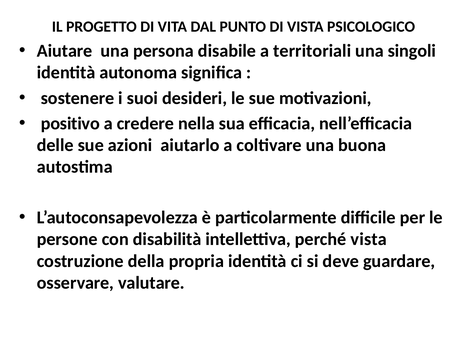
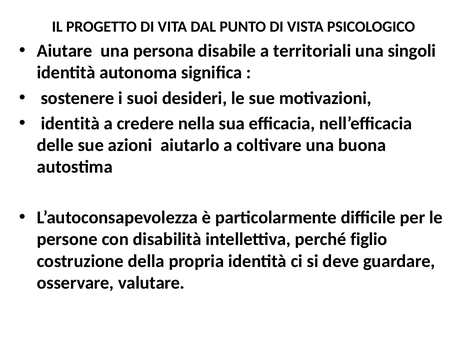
positivo at (70, 123): positivo -> identità
perché vista: vista -> figlio
